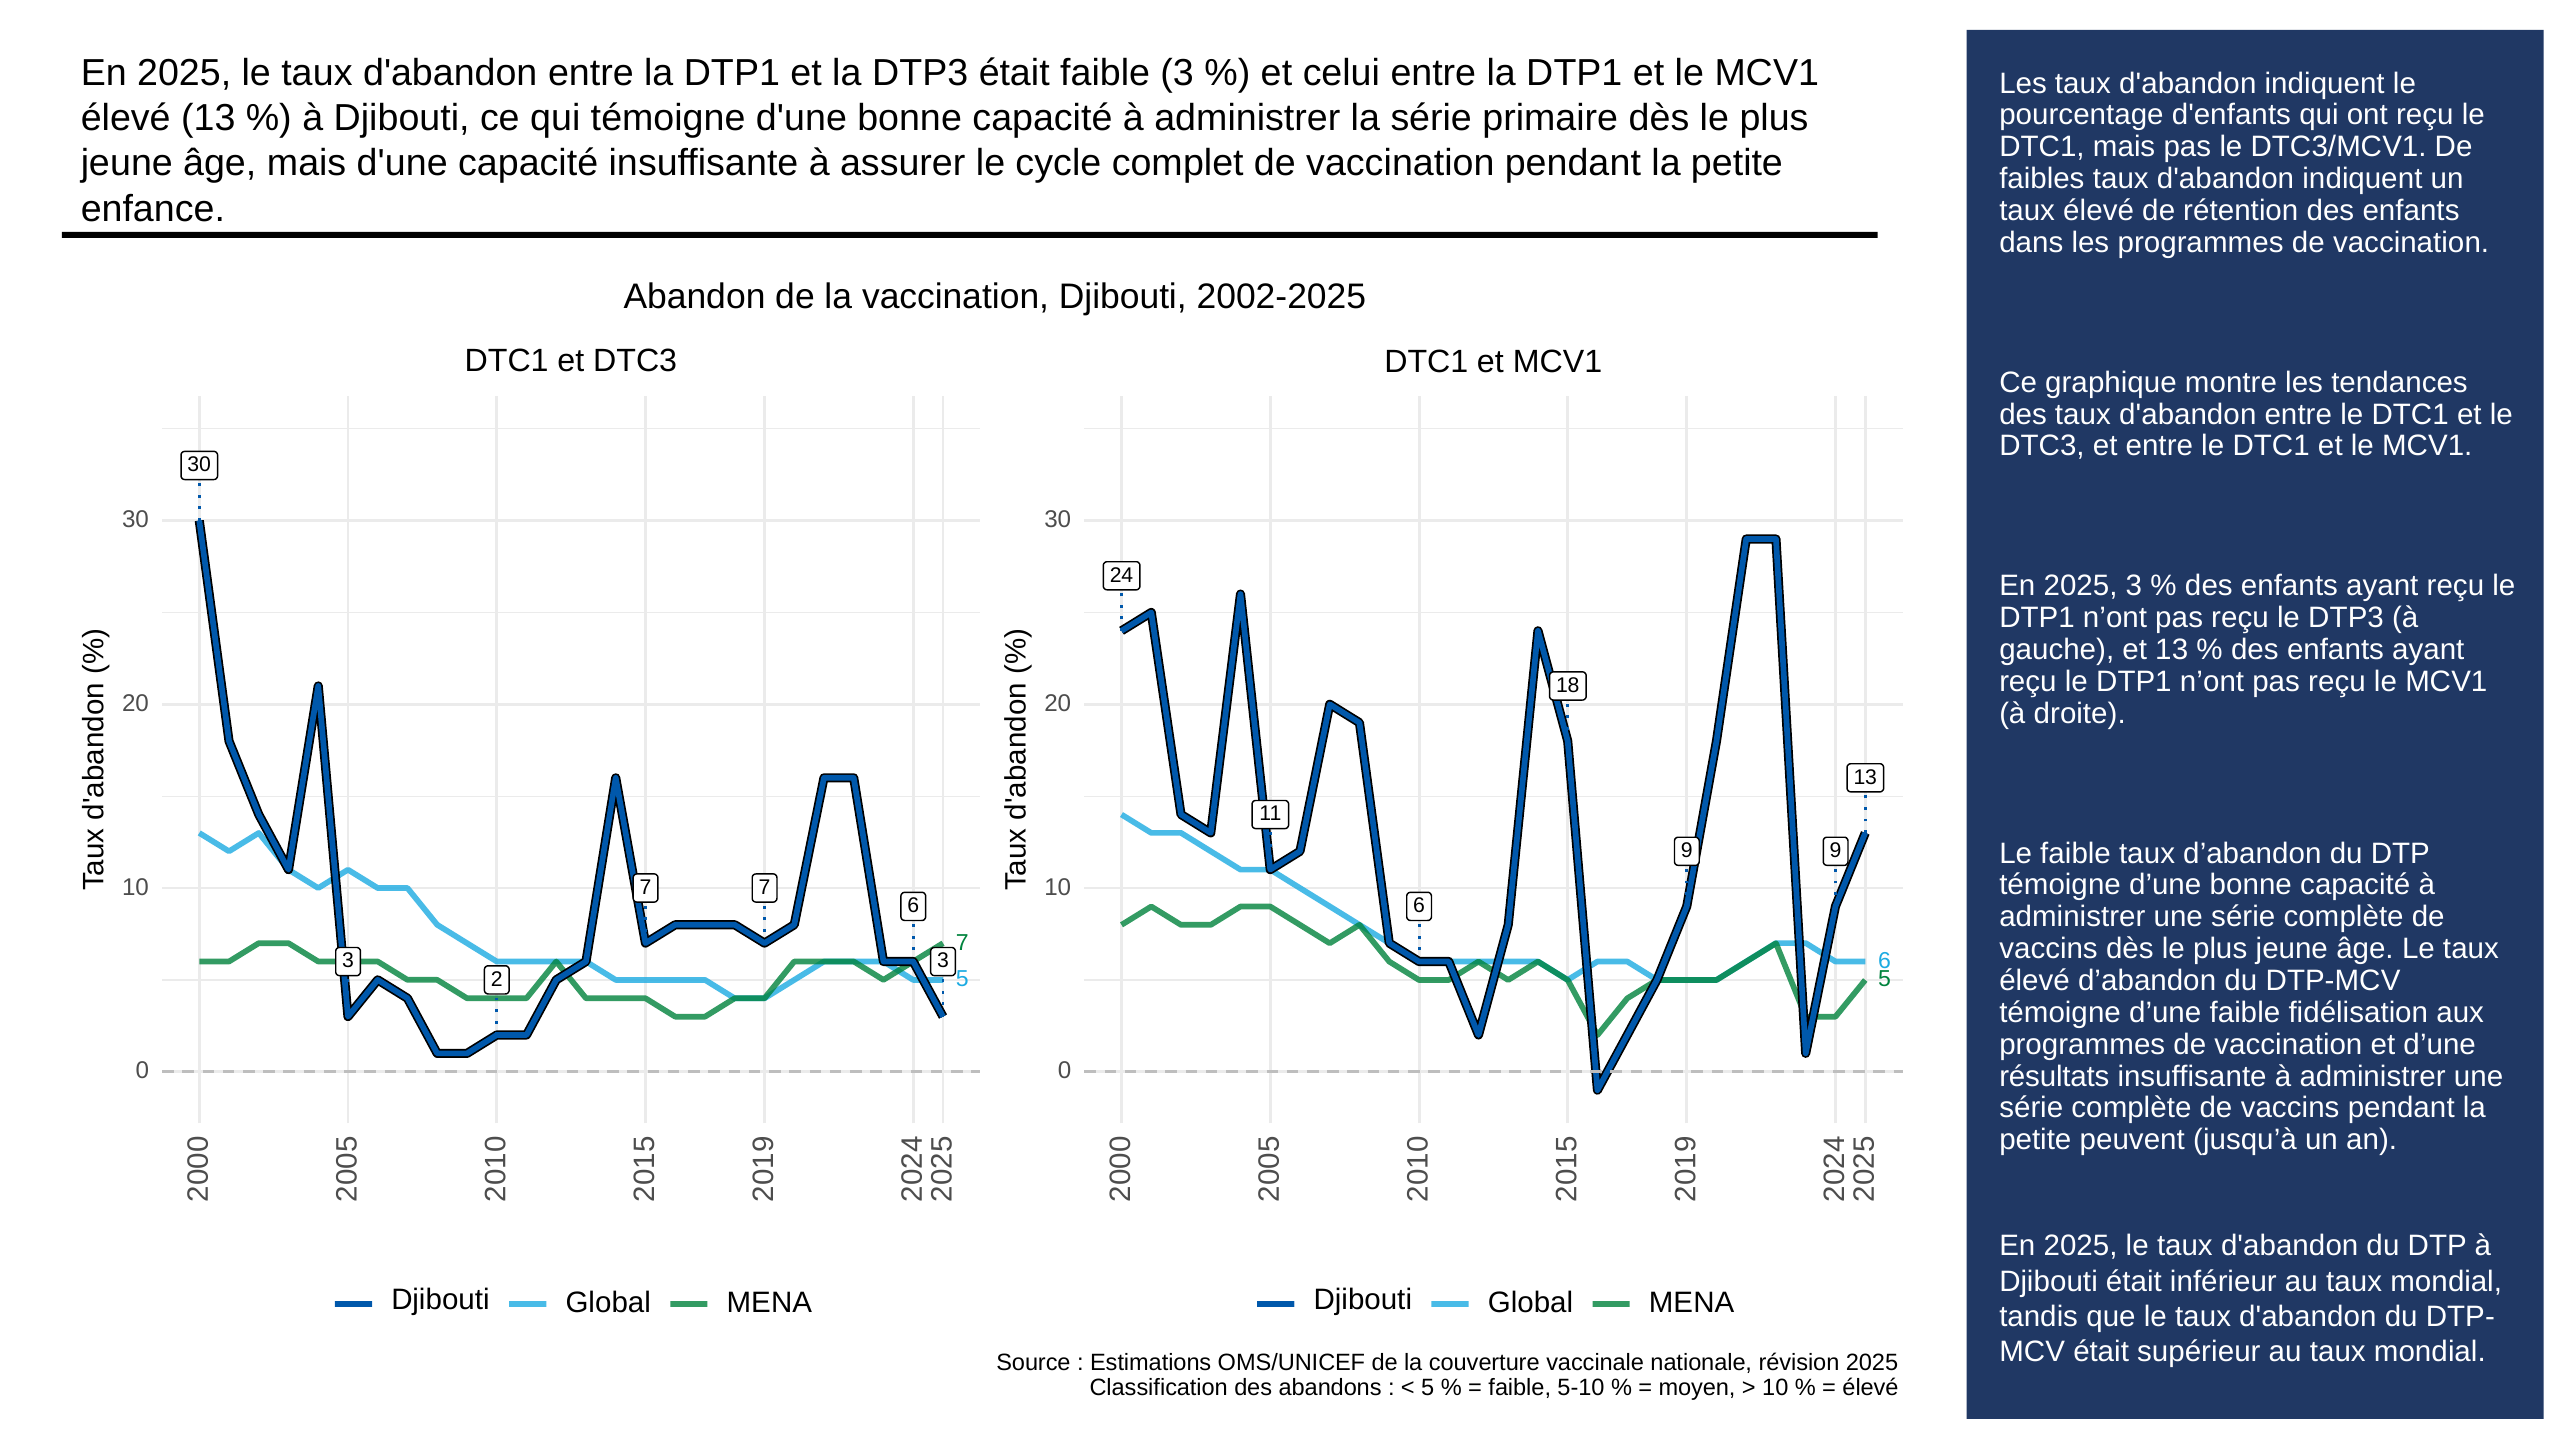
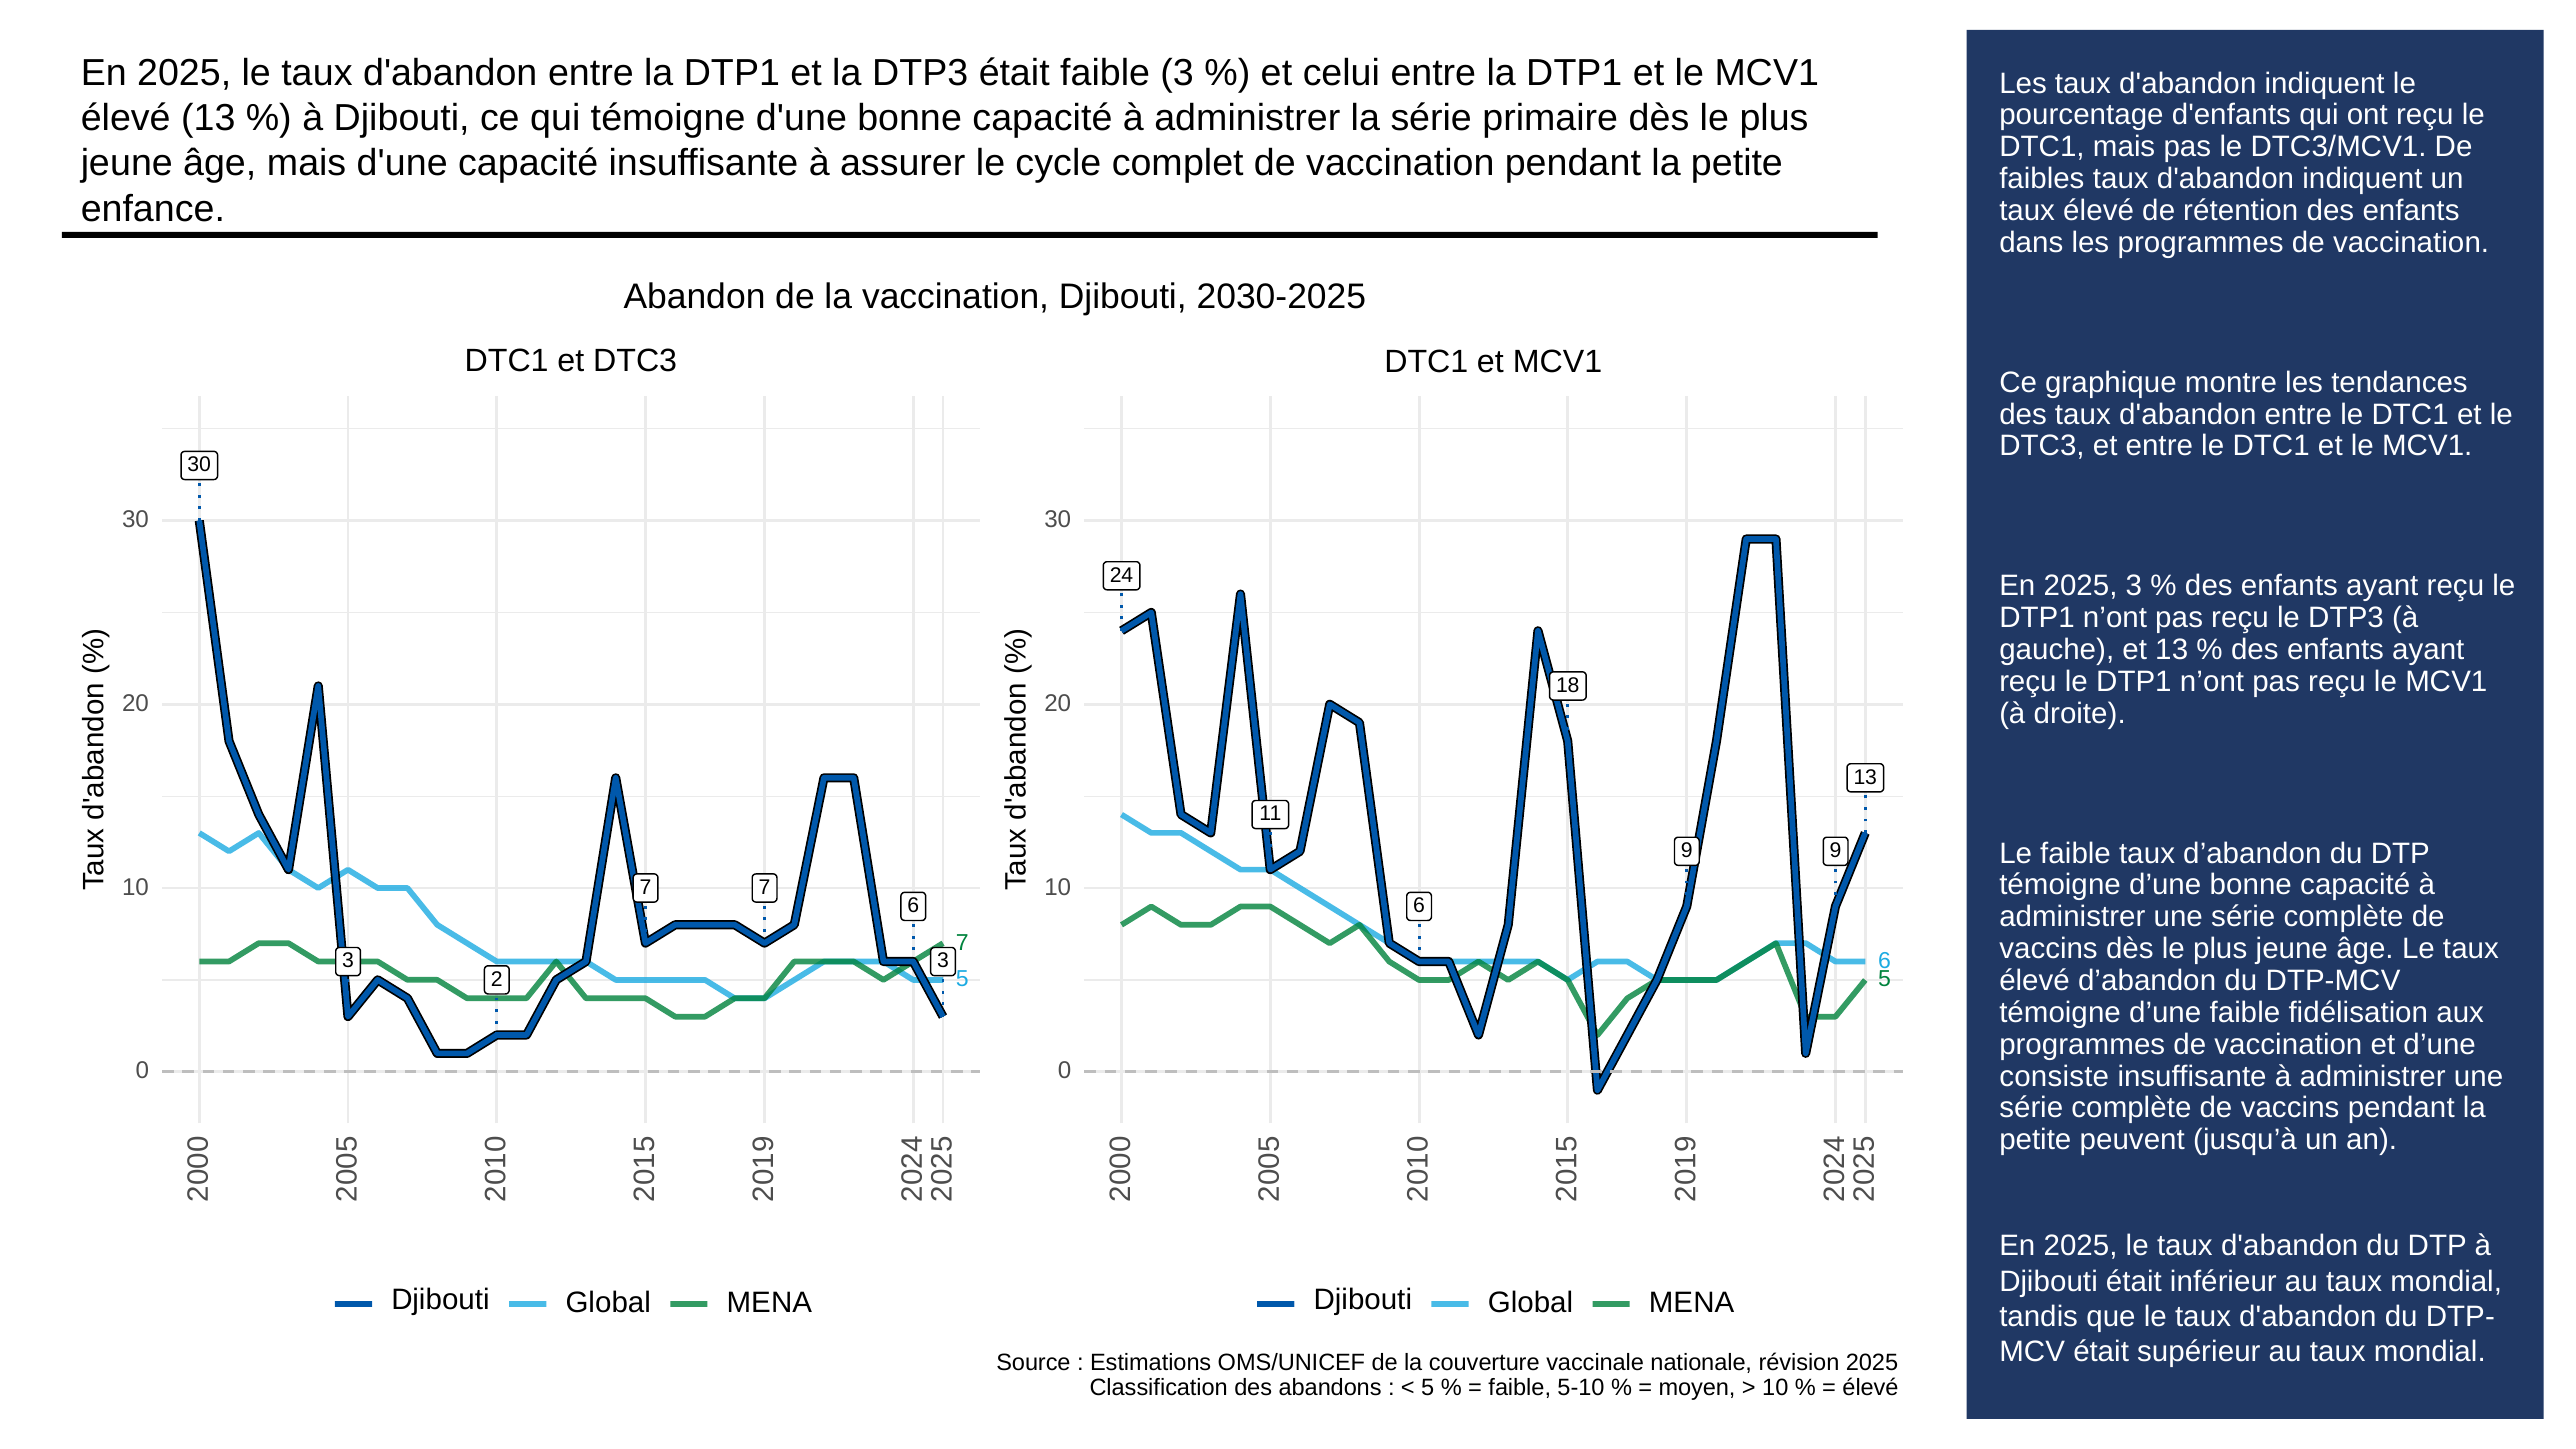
2002-2025: 2002-2025 -> 2030-2025
résultats: résultats -> consiste
